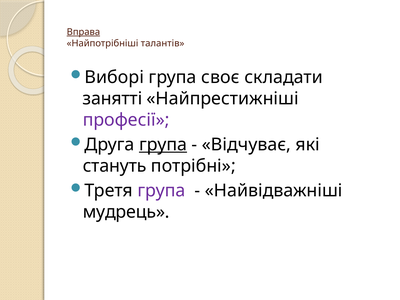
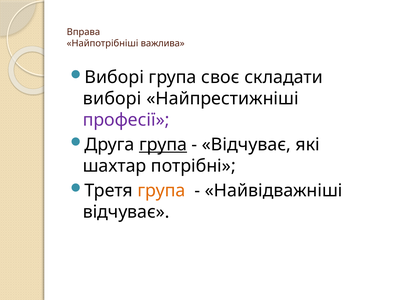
Вправа underline: present -> none
талантів: талантів -> важлива
занятті at (112, 99): занятті -> виборі
стануть: стануть -> шахтар
група at (161, 191) colour: purple -> orange
мудрець at (126, 212): мудрець -> відчуває
